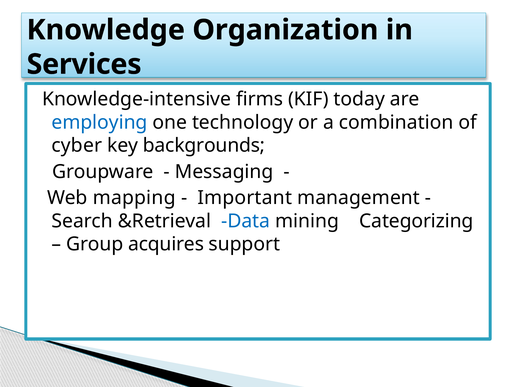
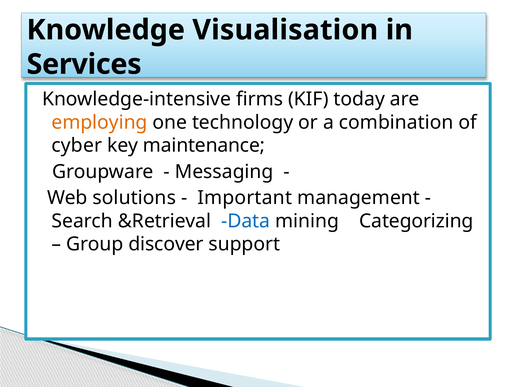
Organization: Organization -> Visualisation
employing colour: blue -> orange
backgrounds: backgrounds -> maintenance
mapping: mapping -> solutions
acquires: acquires -> discover
